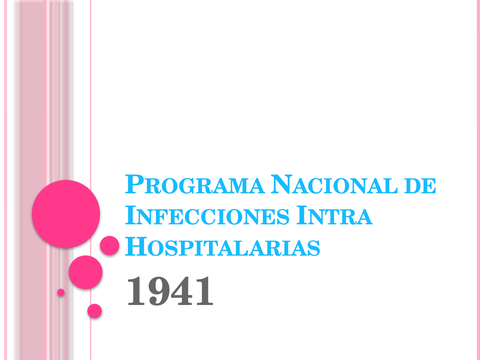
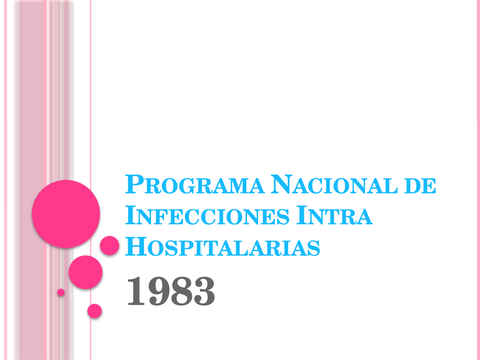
1941: 1941 -> 1983
